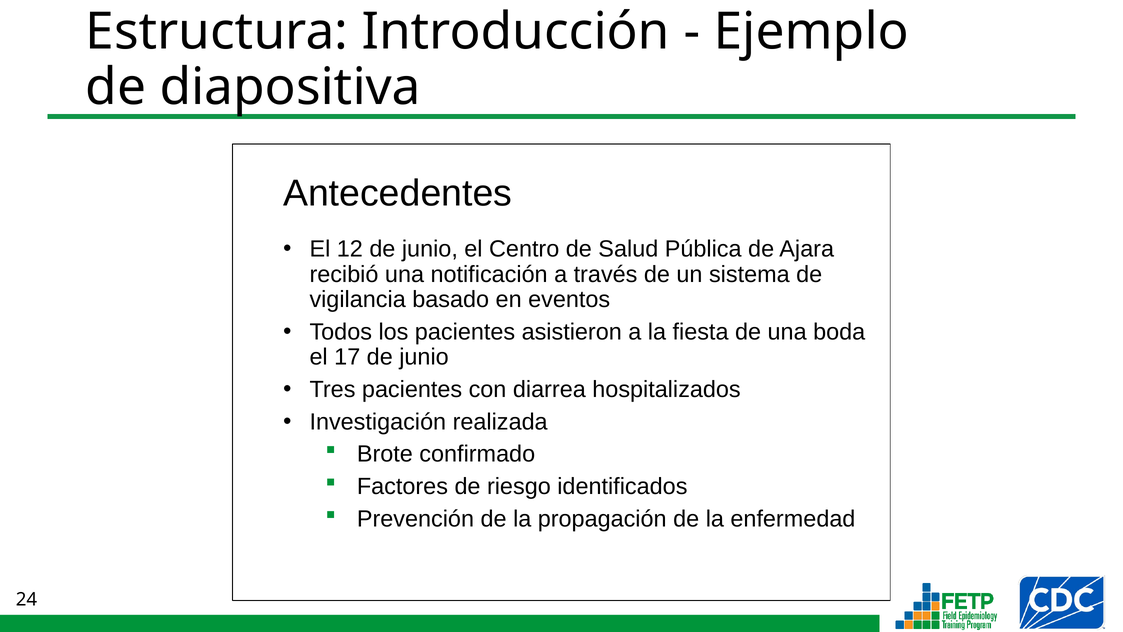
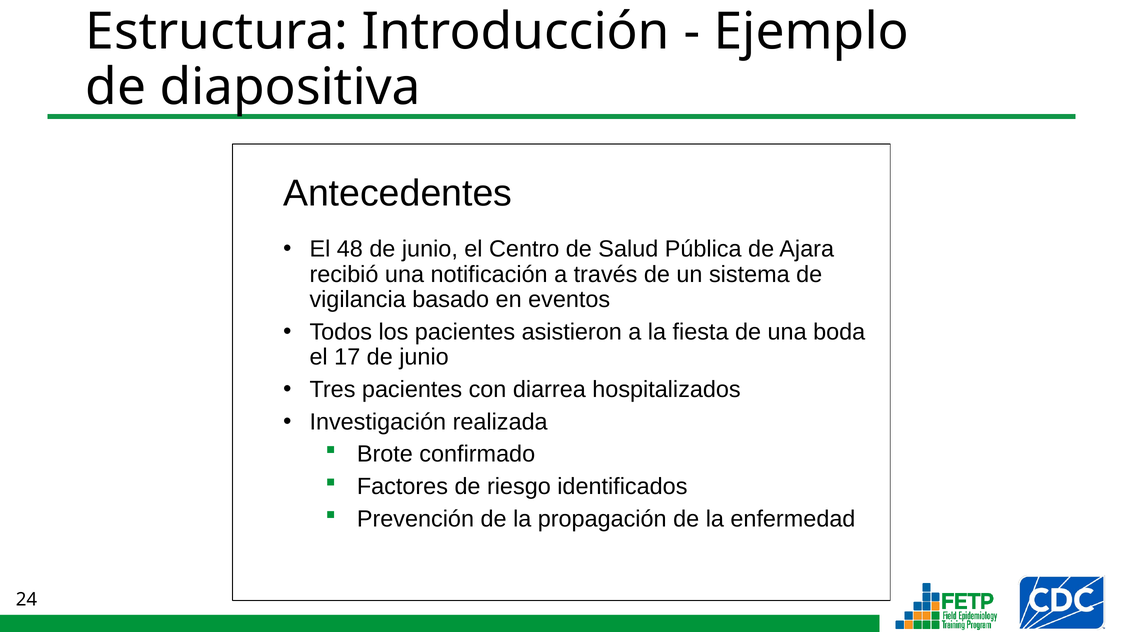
12: 12 -> 48
